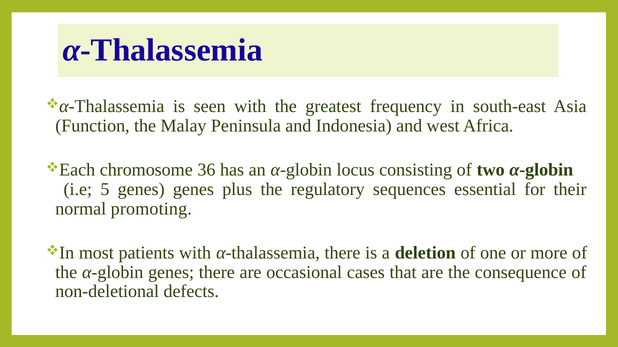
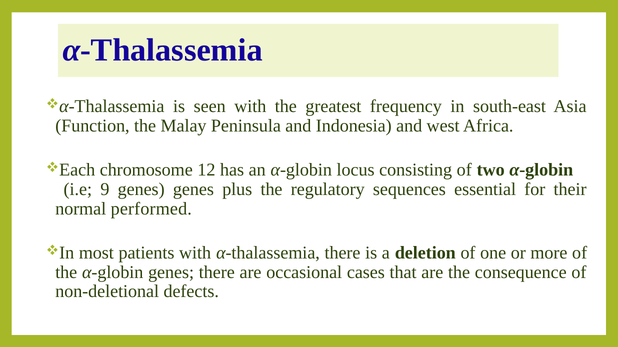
36: 36 -> 12
5: 5 -> 9
promoting: promoting -> performed
